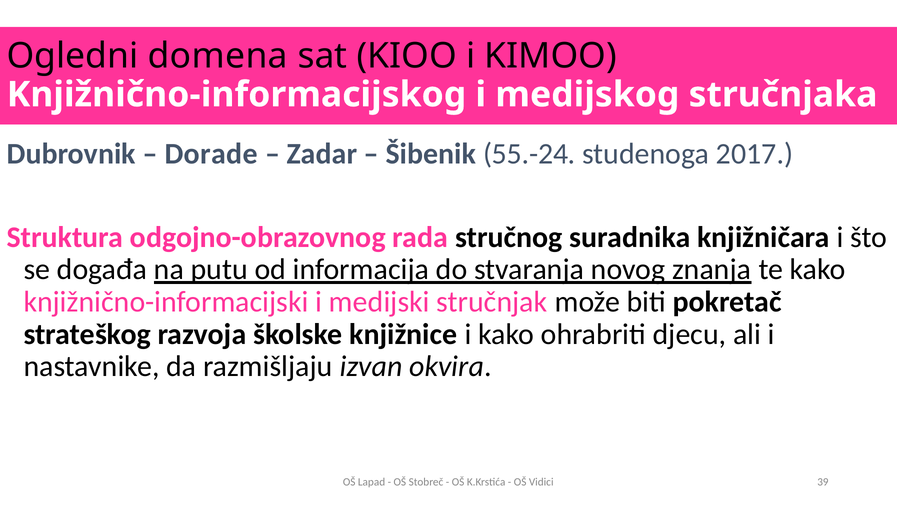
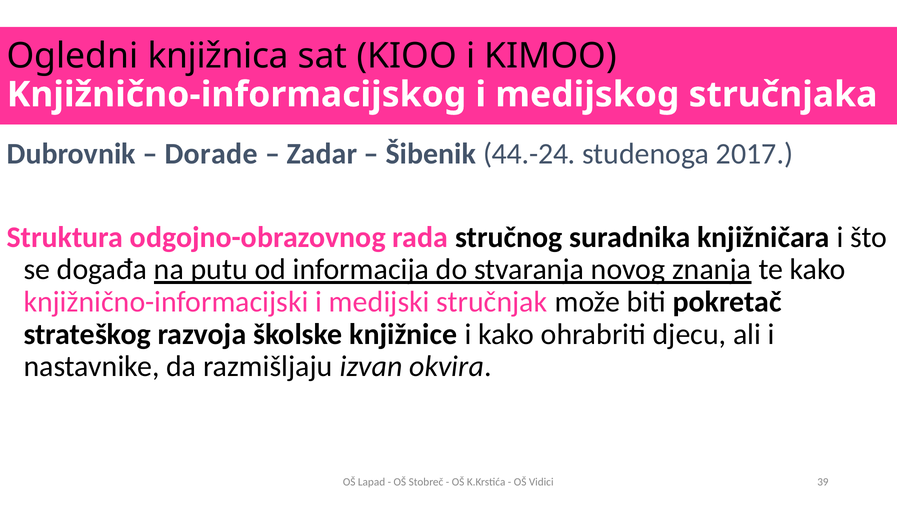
domena: domena -> knjižnica
55.-24: 55.-24 -> 44.-24
